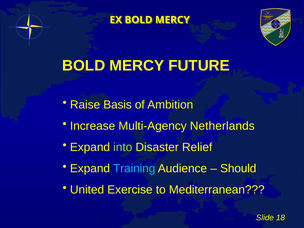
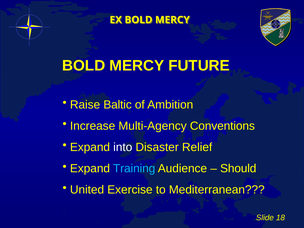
Basis: Basis -> Baltic
Netherlands: Netherlands -> Conventions
into colour: light green -> white
